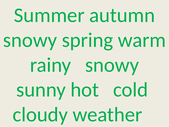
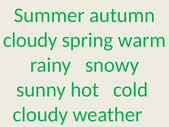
snowy at (30, 40): snowy -> cloudy
